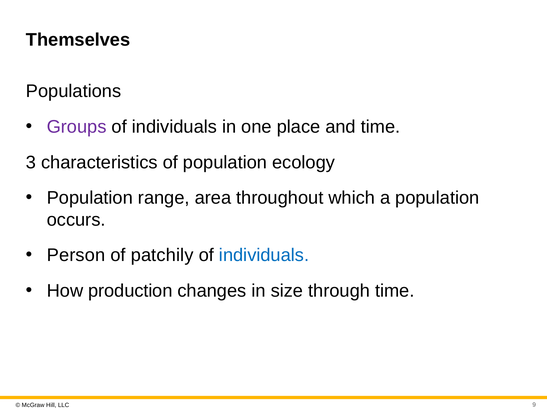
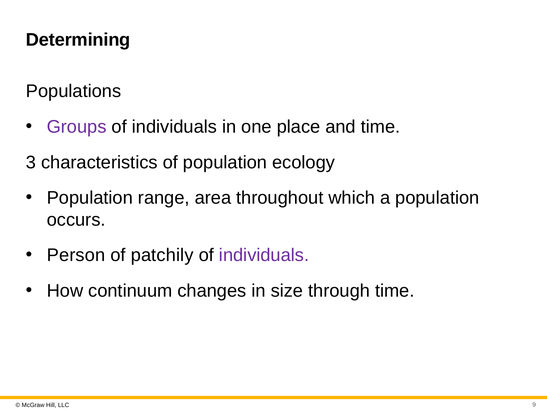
Themselves: Themselves -> Determining
individuals at (264, 255) colour: blue -> purple
production: production -> continuum
